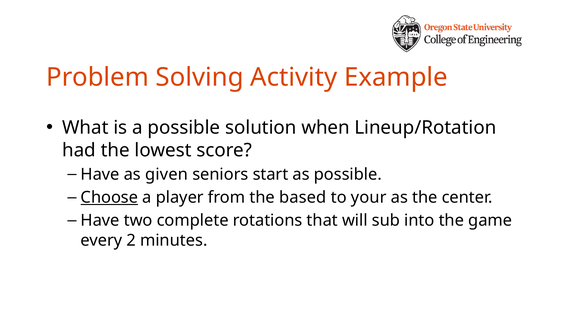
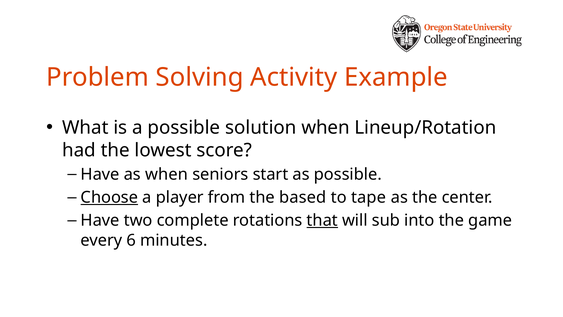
as given: given -> when
your: your -> tape
that underline: none -> present
2: 2 -> 6
